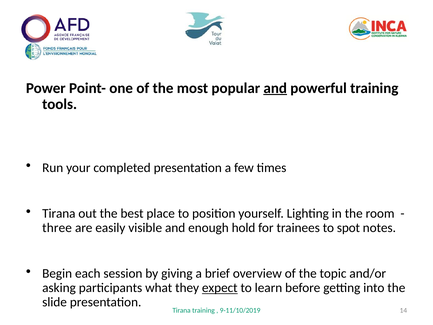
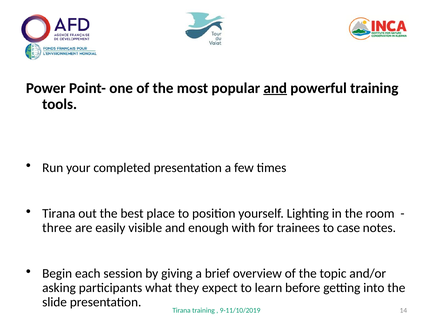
hold: hold -> with
spot: spot -> case
expect underline: present -> none
